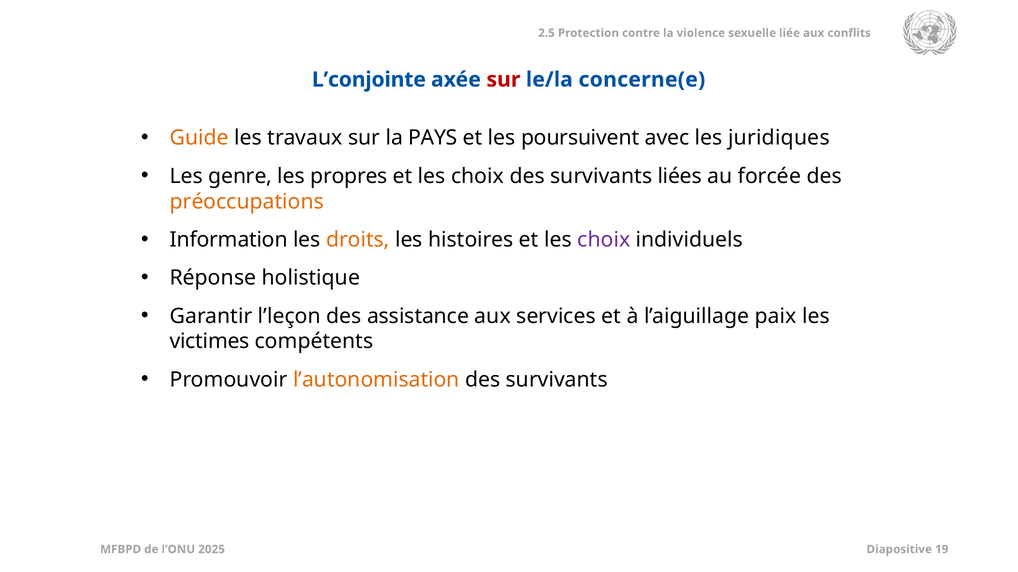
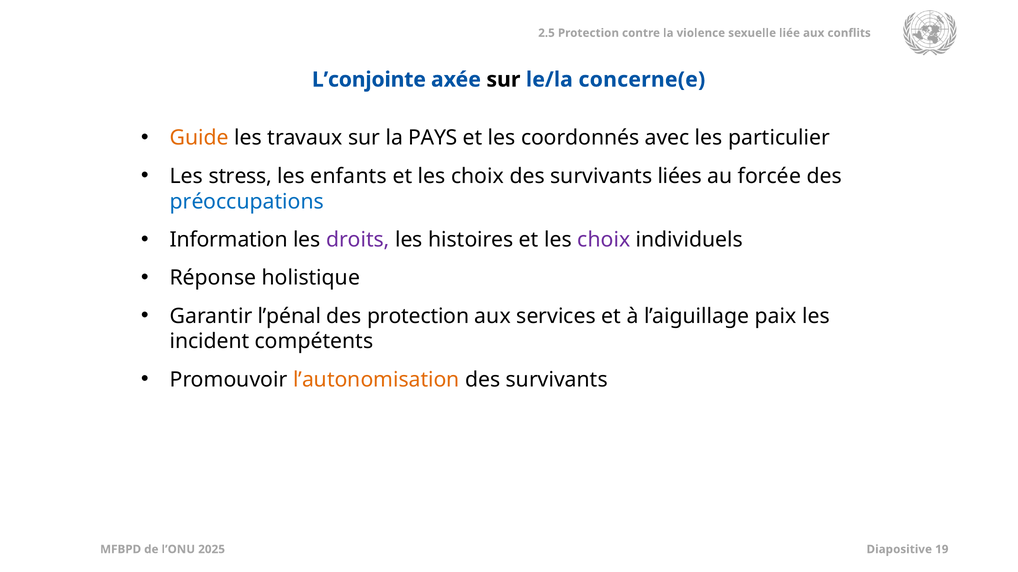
sur at (503, 80) colour: red -> black
poursuivent: poursuivent -> coordonnés
juridiques: juridiques -> particulier
genre: genre -> stress
propres: propres -> enfants
préoccupations colour: orange -> blue
droits colour: orange -> purple
l’leçon: l’leçon -> l’pénal
des assistance: assistance -> protection
victimes: victimes -> incident
